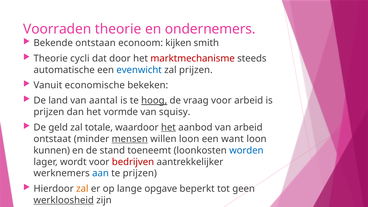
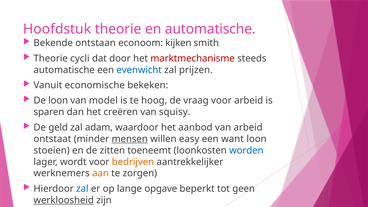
Voorraden: Voorraden -> Hoofdstuk
en ondernemers: ondernemers -> automatische
De land: land -> loon
aantal: aantal -> model
hoog underline: present -> none
prijzen at (49, 112): prijzen -> sparen
vormde: vormde -> creëren
totale: totale -> adam
het at (168, 127) underline: present -> none
willen loon: loon -> easy
kunnen: kunnen -> stoeien
stand: stand -> zitten
bedrijven colour: red -> orange
aan colour: blue -> orange
te prijzen: prijzen -> zorgen
zal at (82, 189) colour: orange -> blue
